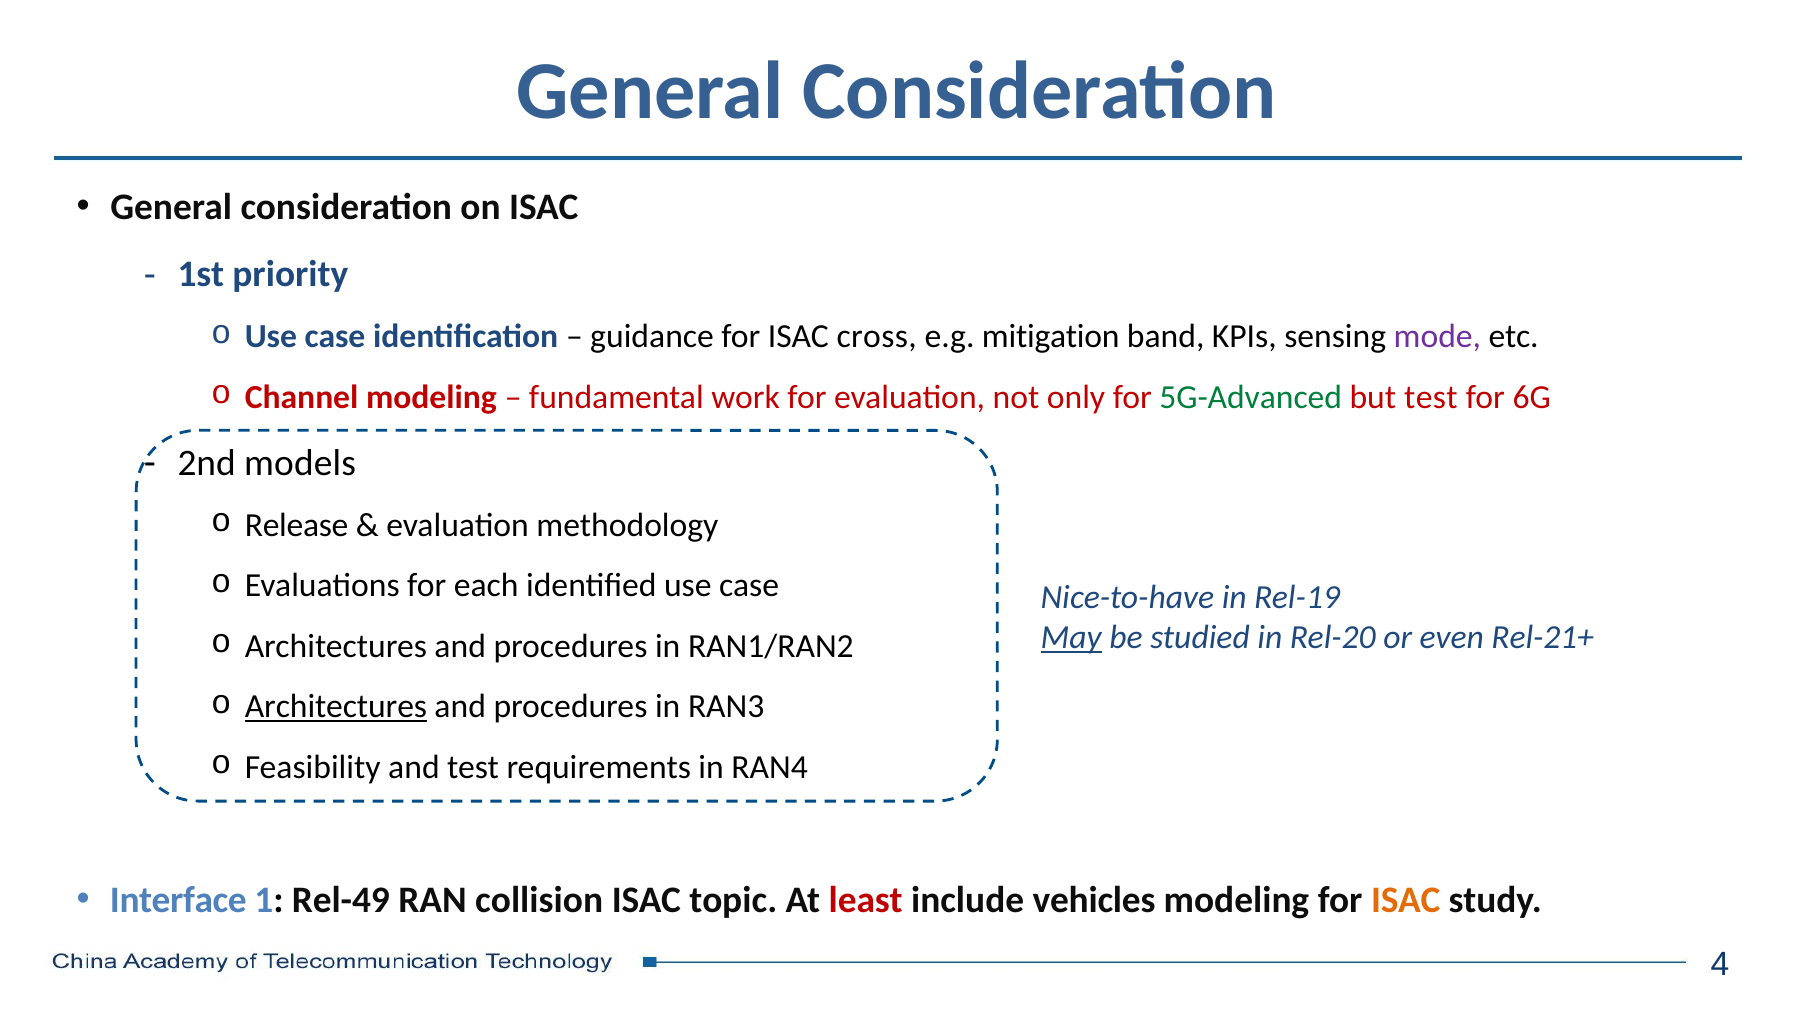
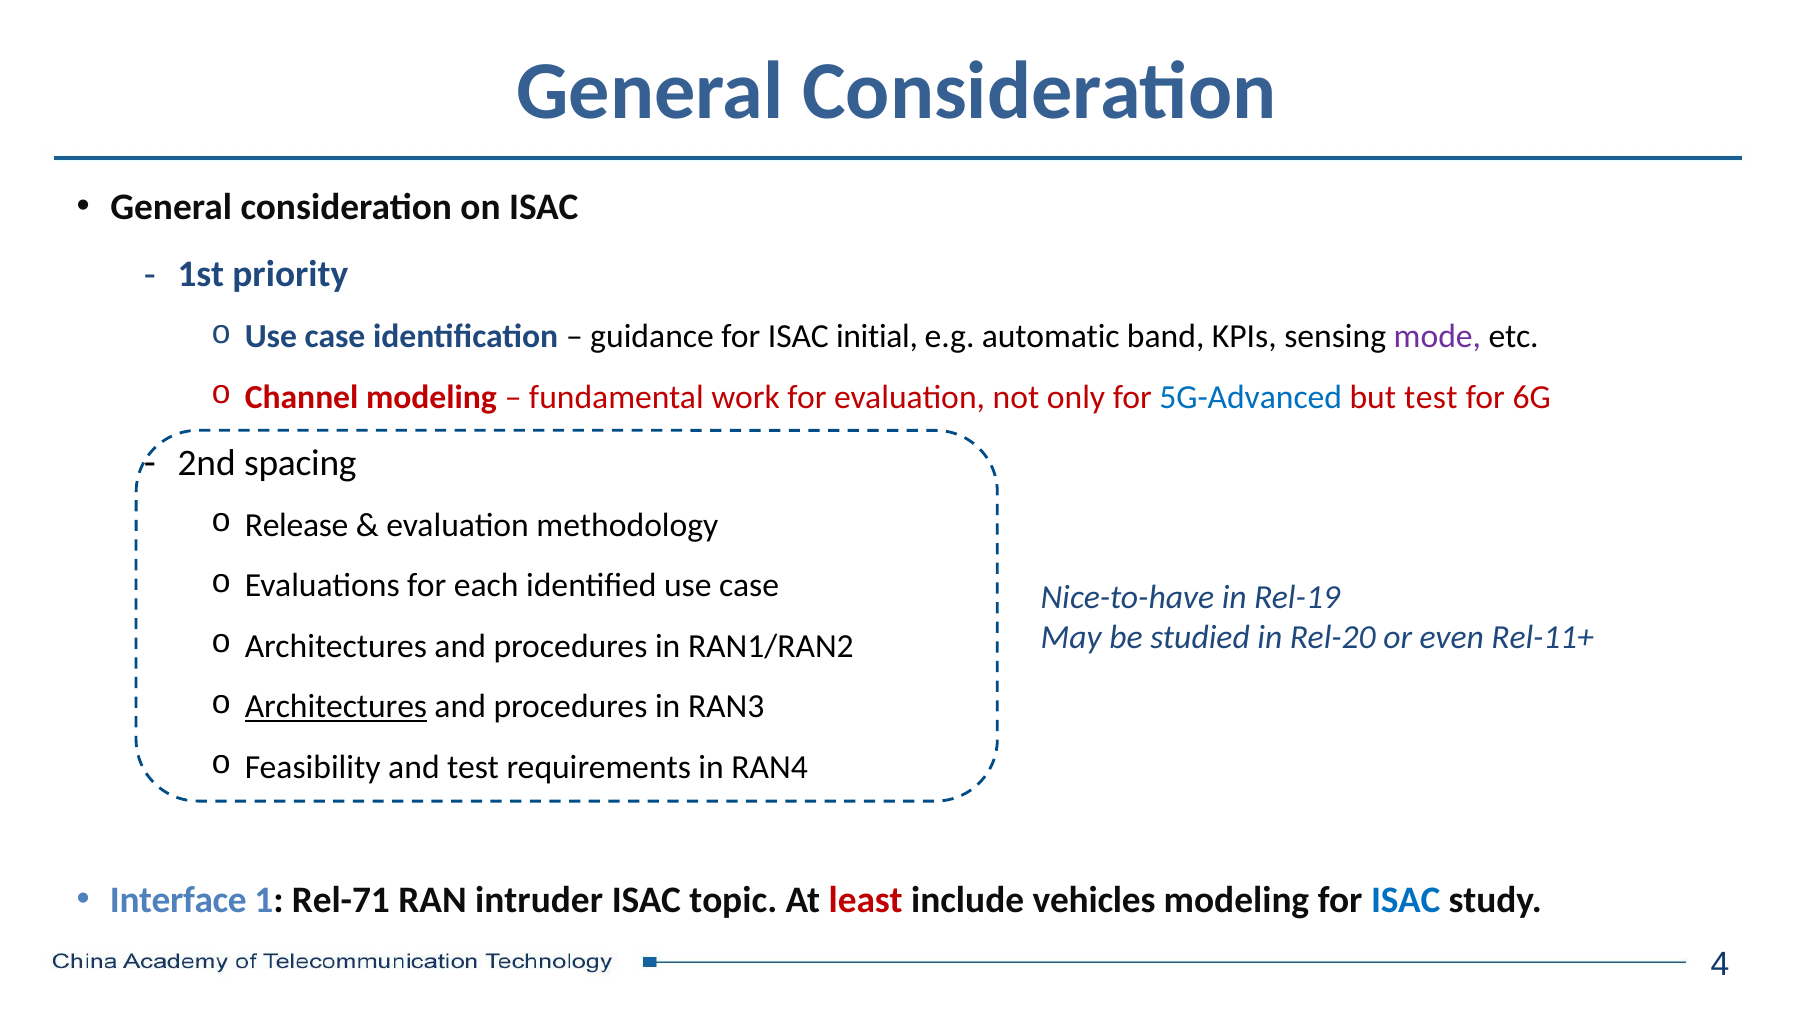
cross: cross -> initial
mitigation: mitigation -> automatic
5G-Advanced colour: green -> blue
models: models -> spacing
May underline: present -> none
Rel-21+: Rel-21+ -> Rel-11+
Rel-49: Rel-49 -> Rel-71
collision: collision -> intruder
ISAC at (1406, 900) colour: orange -> blue
